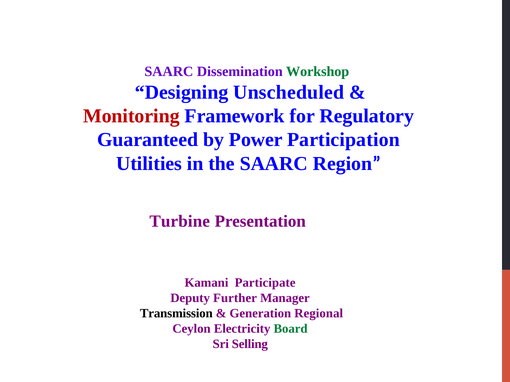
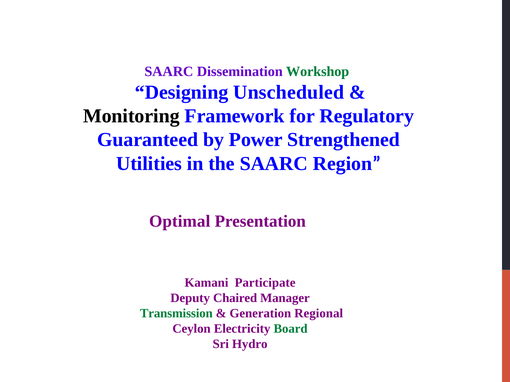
Monitoring colour: red -> black
Participation: Participation -> Strengthened
Turbine: Turbine -> Optimal
Further: Further -> Chaired
Transmission colour: black -> green
Selling: Selling -> Hydro
